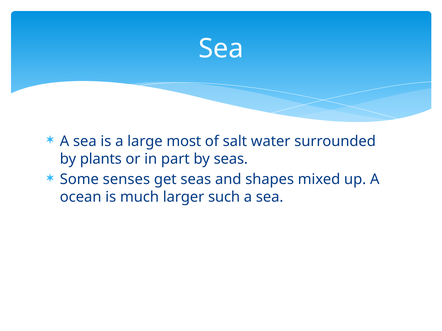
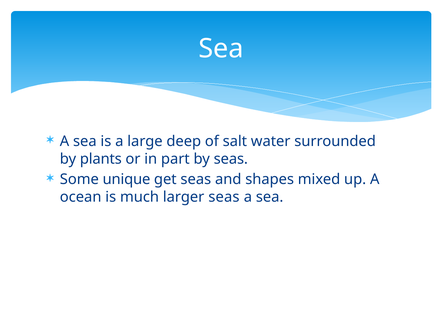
most: most -> deep
senses: senses -> unique
larger such: such -> seas
